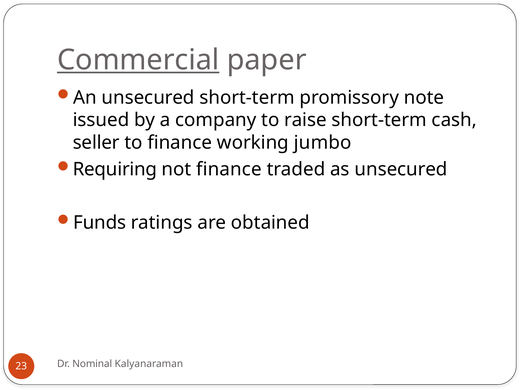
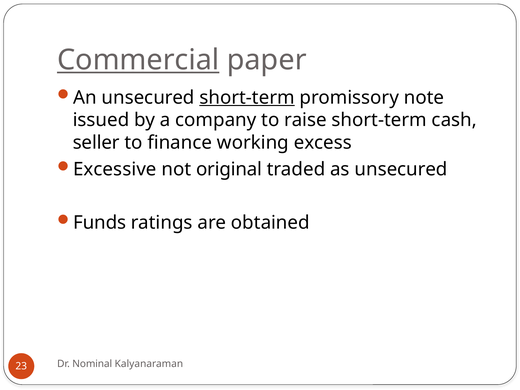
short-term at (247, 97) underline: none -> present
jumbo: jumbo -> excess
Requiring: Requiring -> Excessive
not finance: finance -> original
